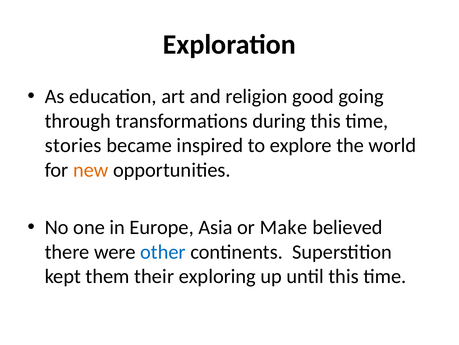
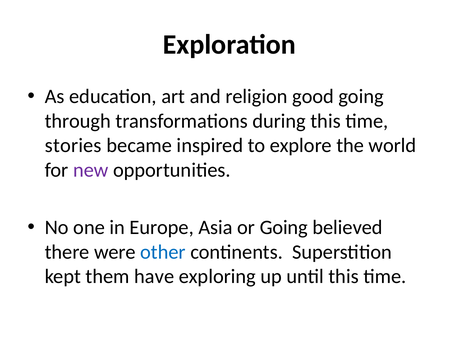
new colour: orange -> purple
or Make: Make -> Going
their: their -> have
